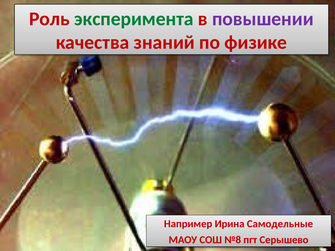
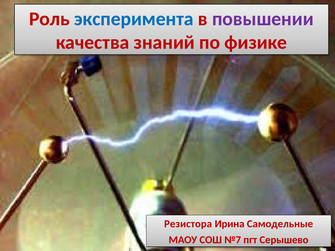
эксперимента colour: green -> blue
Например: Например -> Резистора
№8: №8 -> №7
